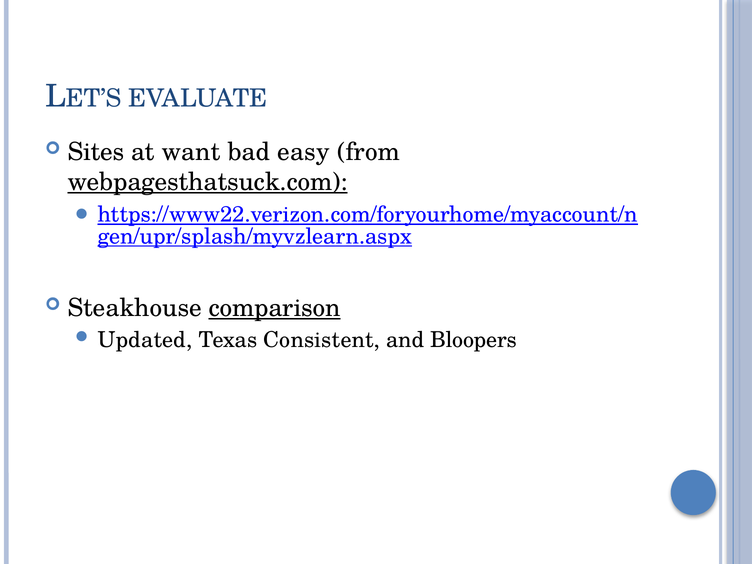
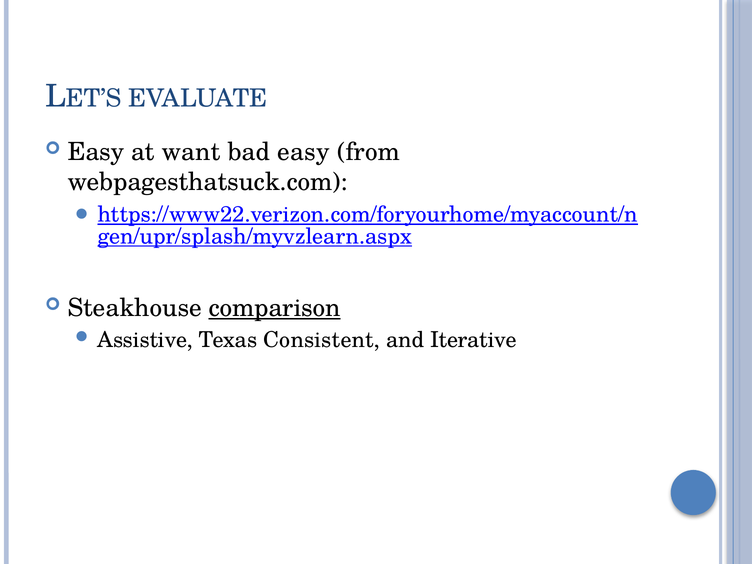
Sites at (96, 152): Sites -> Easy
webpagesthatsuck.com underline: present -> none
Updated: Updated -> Assistive
Bloopers: Bloopers -> Iterative
